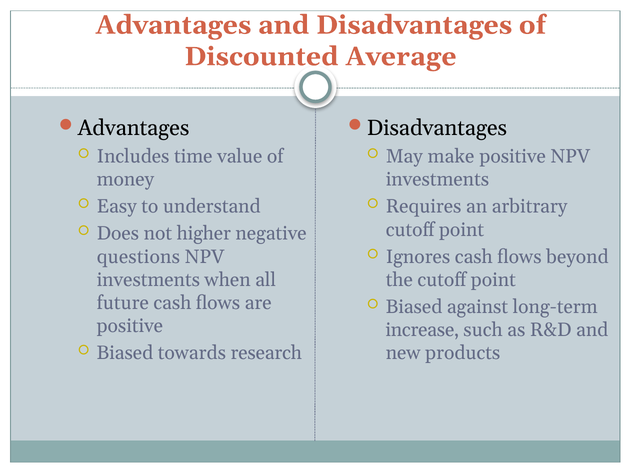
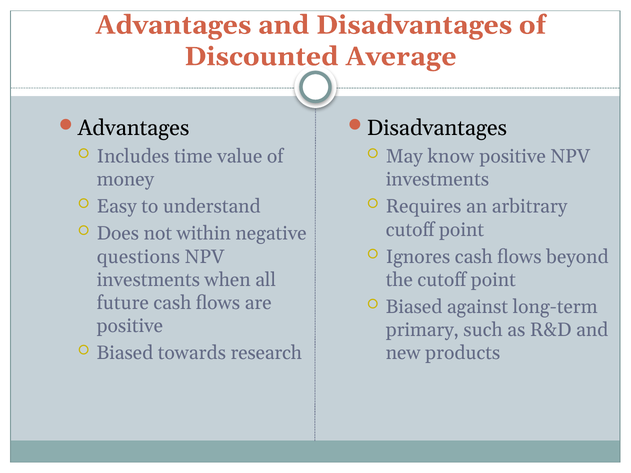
make: make -> know
higher: higher -> within
increase: increase -> primary
